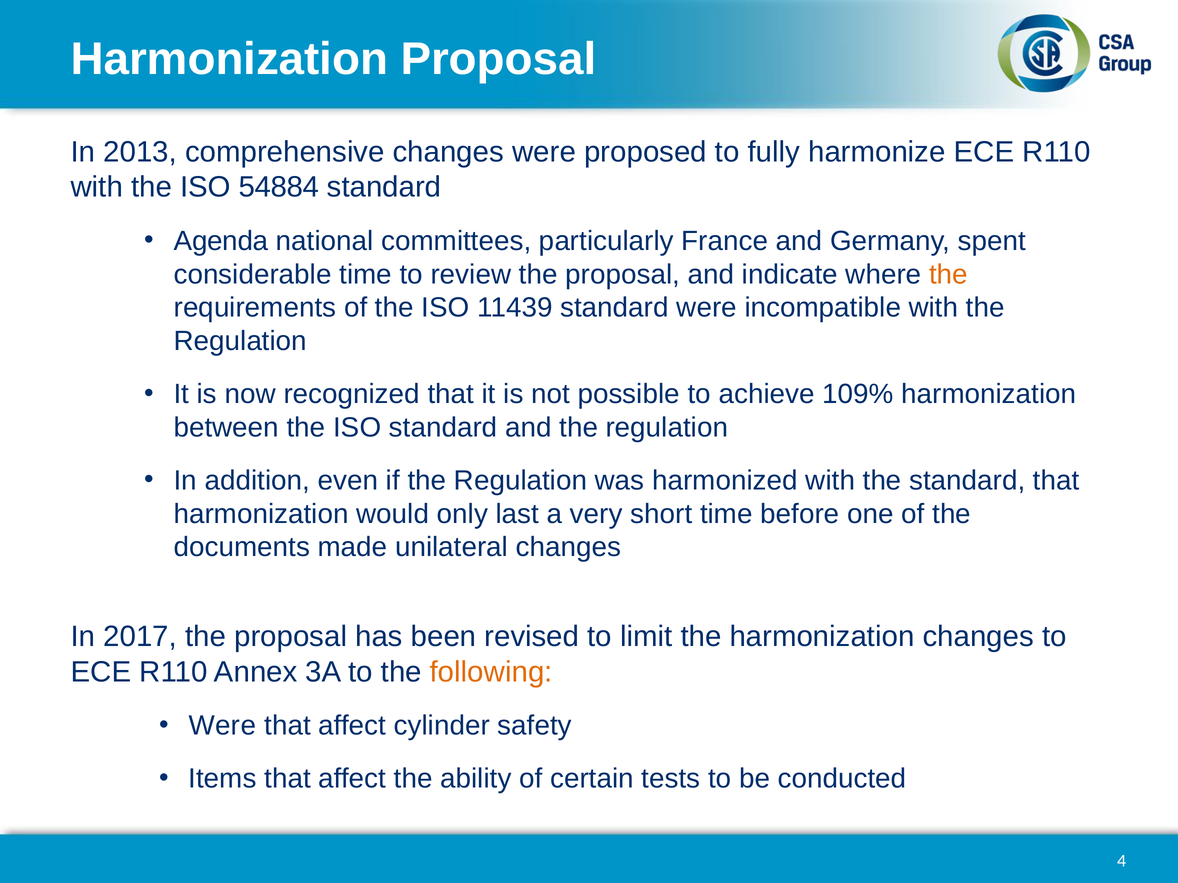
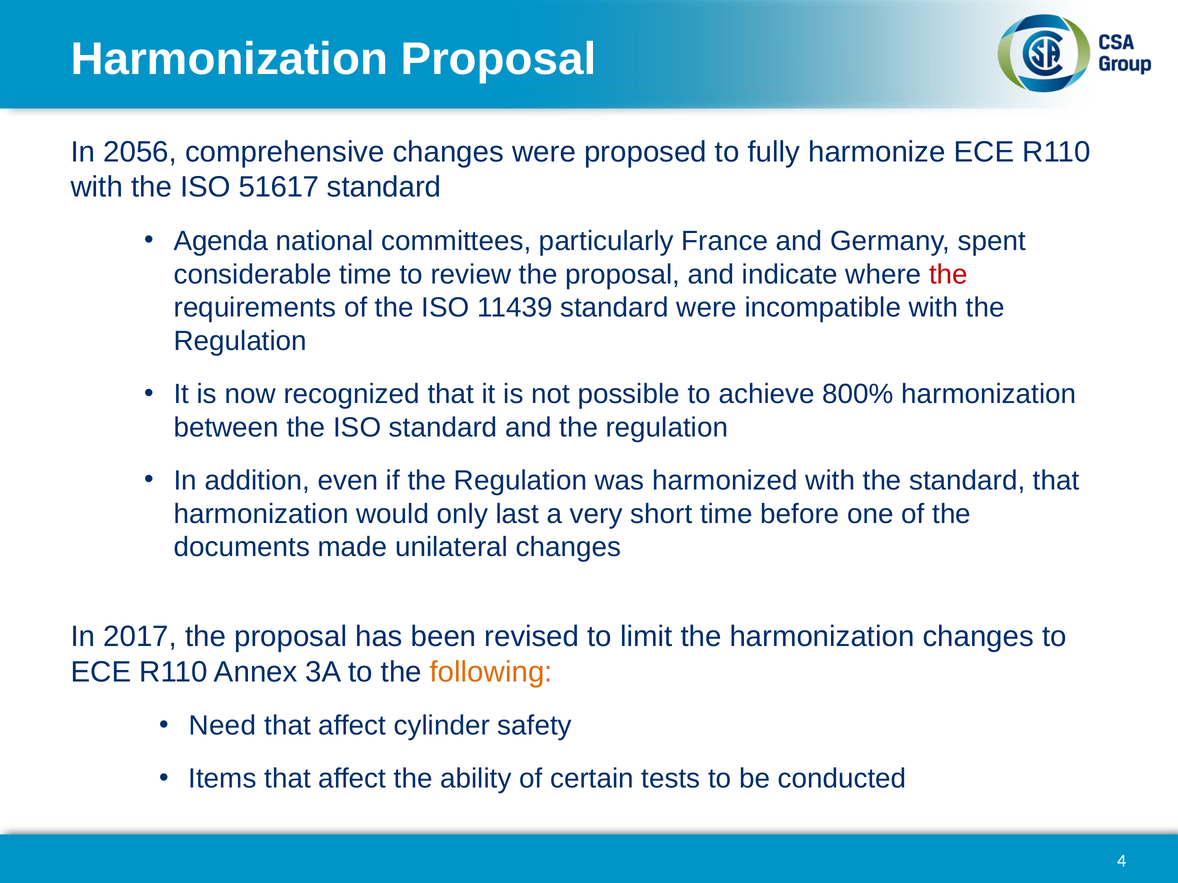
2013: 2013 -> 2056
54884: 54884 -> 51617
the at (948, 275) colour: orange -> red
109%: 109% -> 800%
Were at (222, 726): Were -> Need
